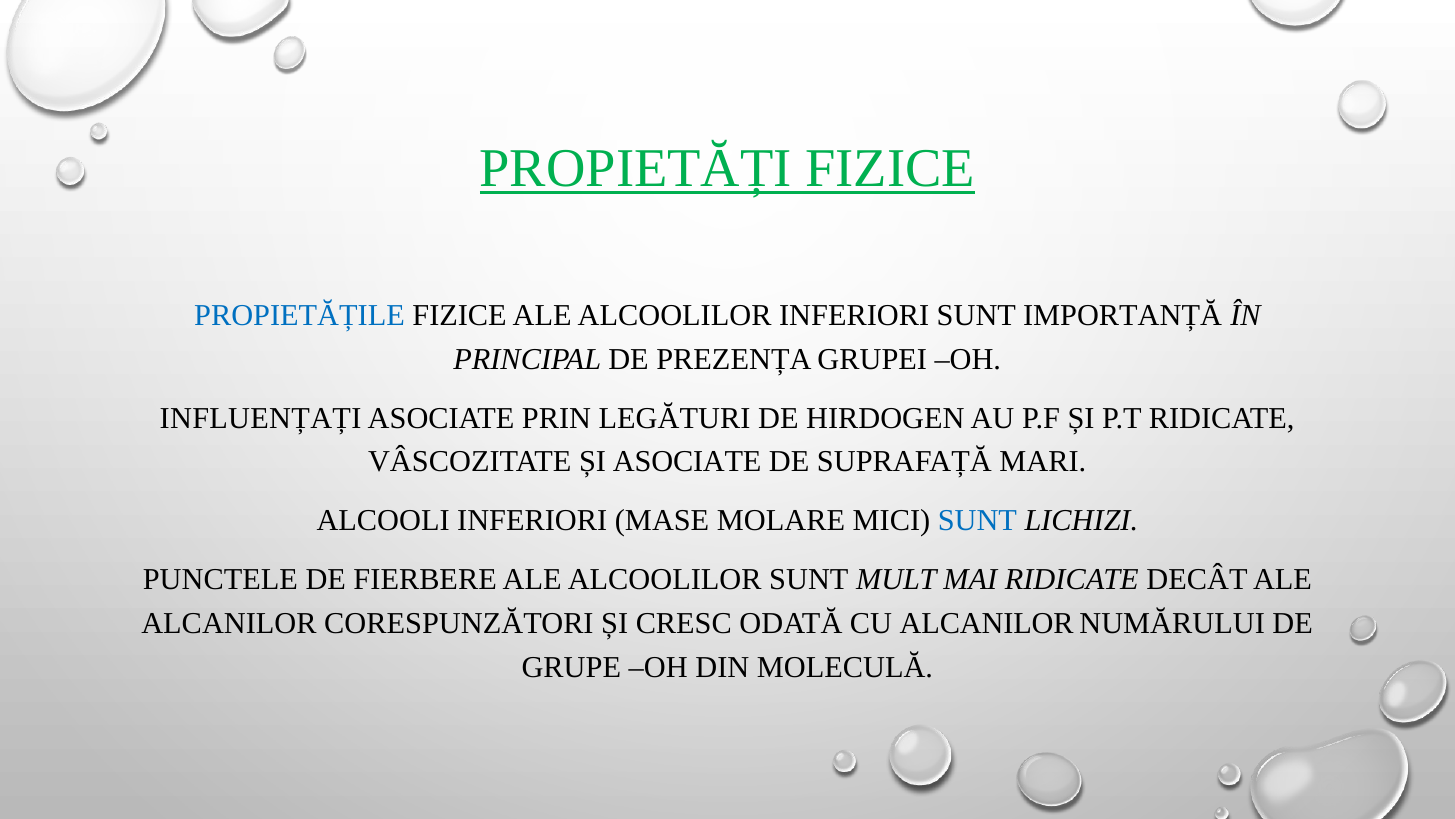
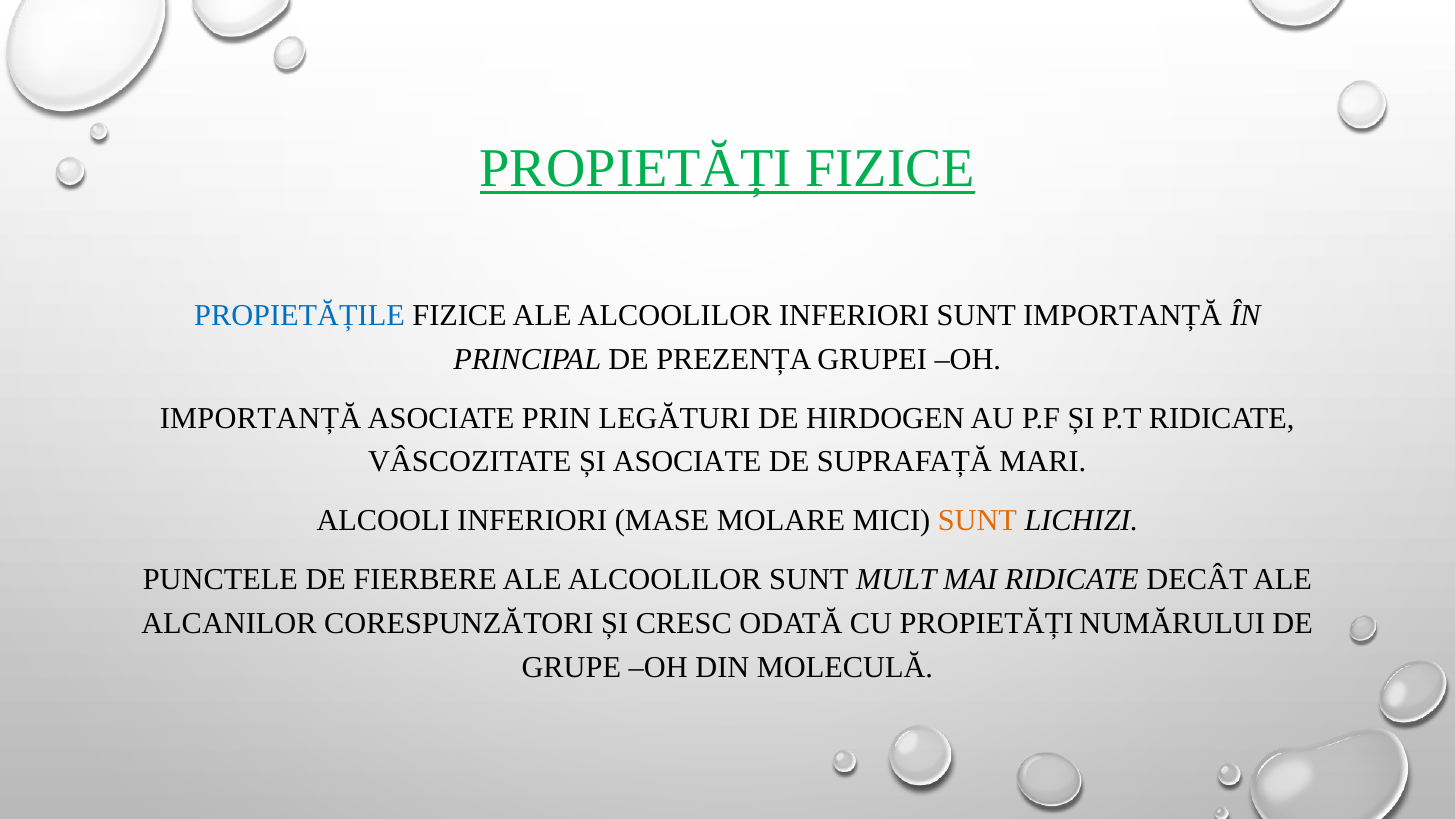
INFLUENȚAȚI at (261, 418): INFLUENȚAȚI -> IMPORTANȚĂ
SUNT at (977, 520) colour: blue -> orange
CU ALCANILOR: ALCANILOR -> PROPIETĂȚI
